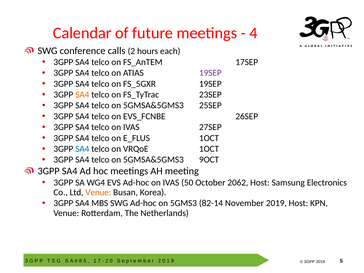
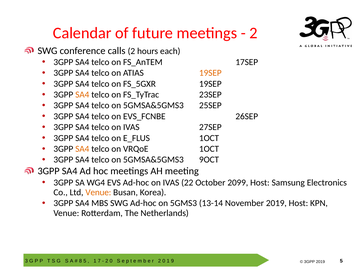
4 at (253, 33): 4 -> 2
19SEP at (210, 73) colour: purple -> orange
SA4 at (82, 149) colour: blue -> orange
50: 50 -> 22
2062: 2062 -> 2099
82-14: 82-14 -> 13-14
